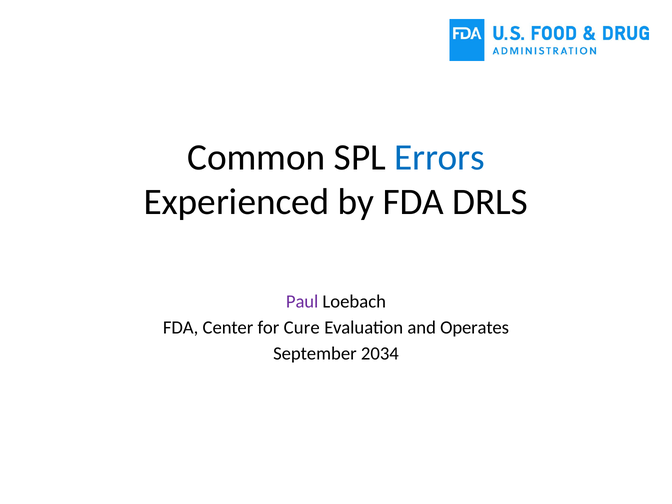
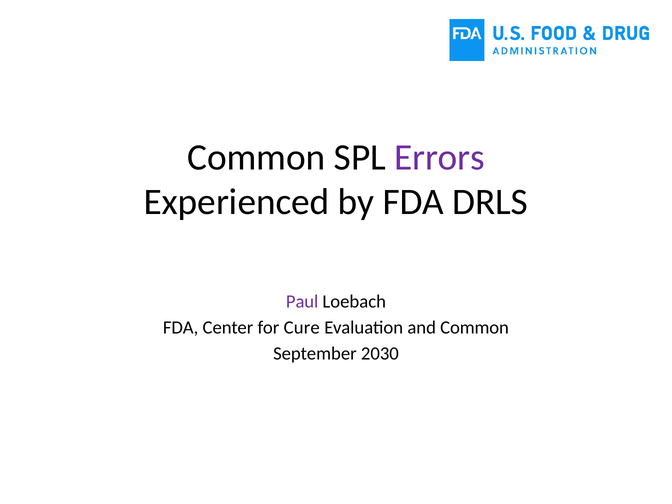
Errors colour: blue -> purple
and Operates: Operates -> Common
2034: 2034 -> 2030
